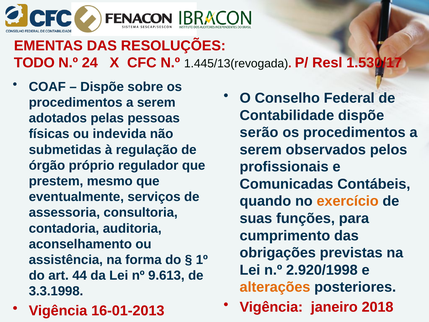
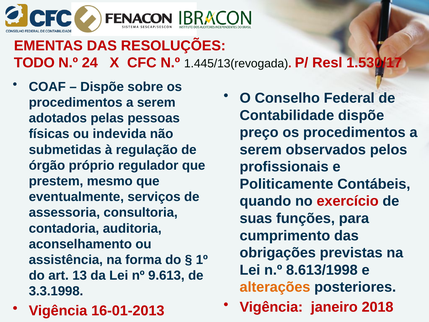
serão: serão -> preço
Comunicadas: Comunicadas -> Politicamente
exercício colour: orange -> red
2.920/1998: 2.920/1998 -> 8.613/1998
44: 44 -> 13
